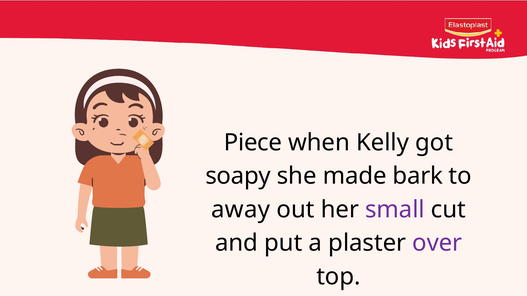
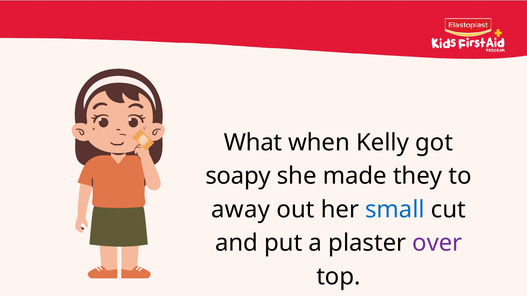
Piece: Piece -> What
bark: bark -> they
small colour: purple -> blue
